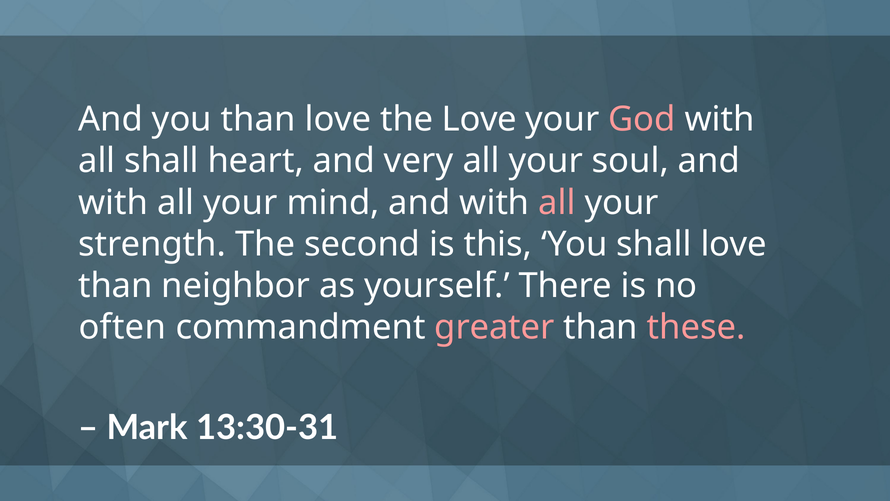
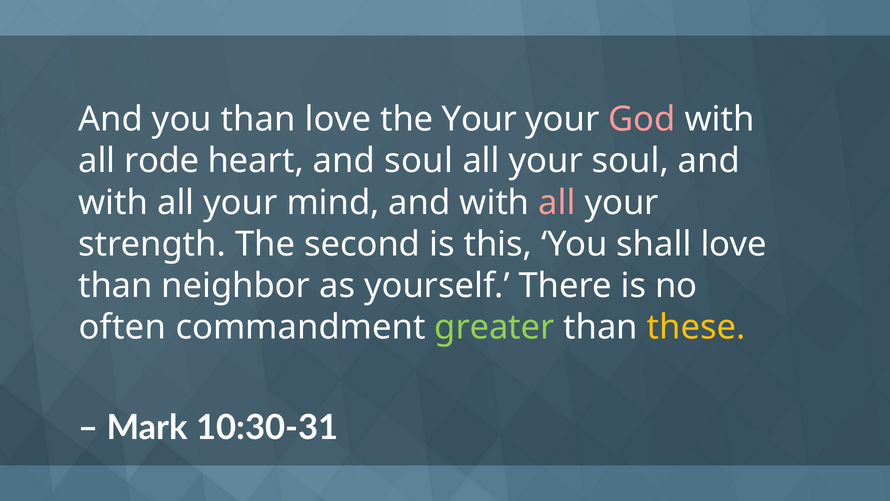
the Love: Love -> Your
all shall: shall -> rode
and very: very -> soul
greater colour: pink -> light green
these colour: pink -> yellow
13:30-31: 13:30-31 -> 10:30-31
